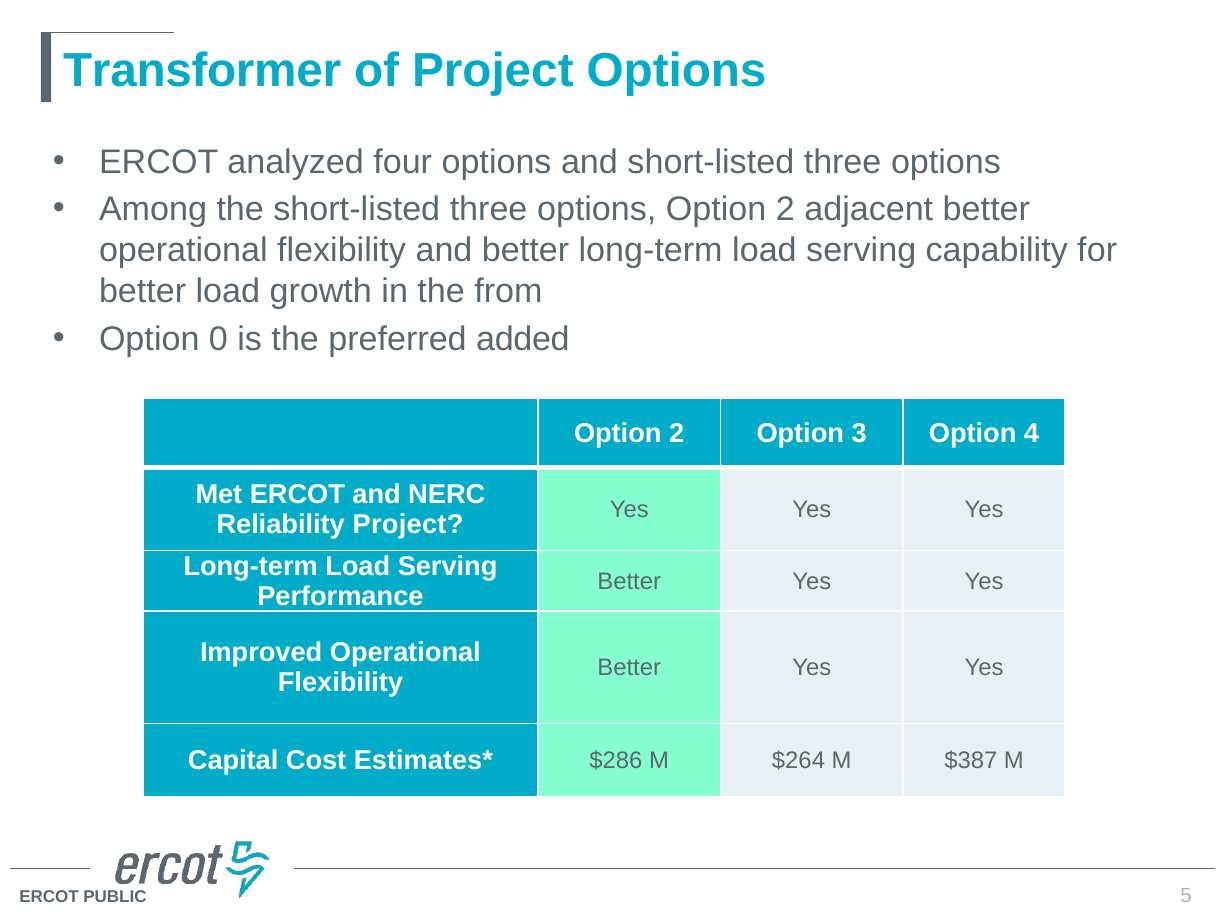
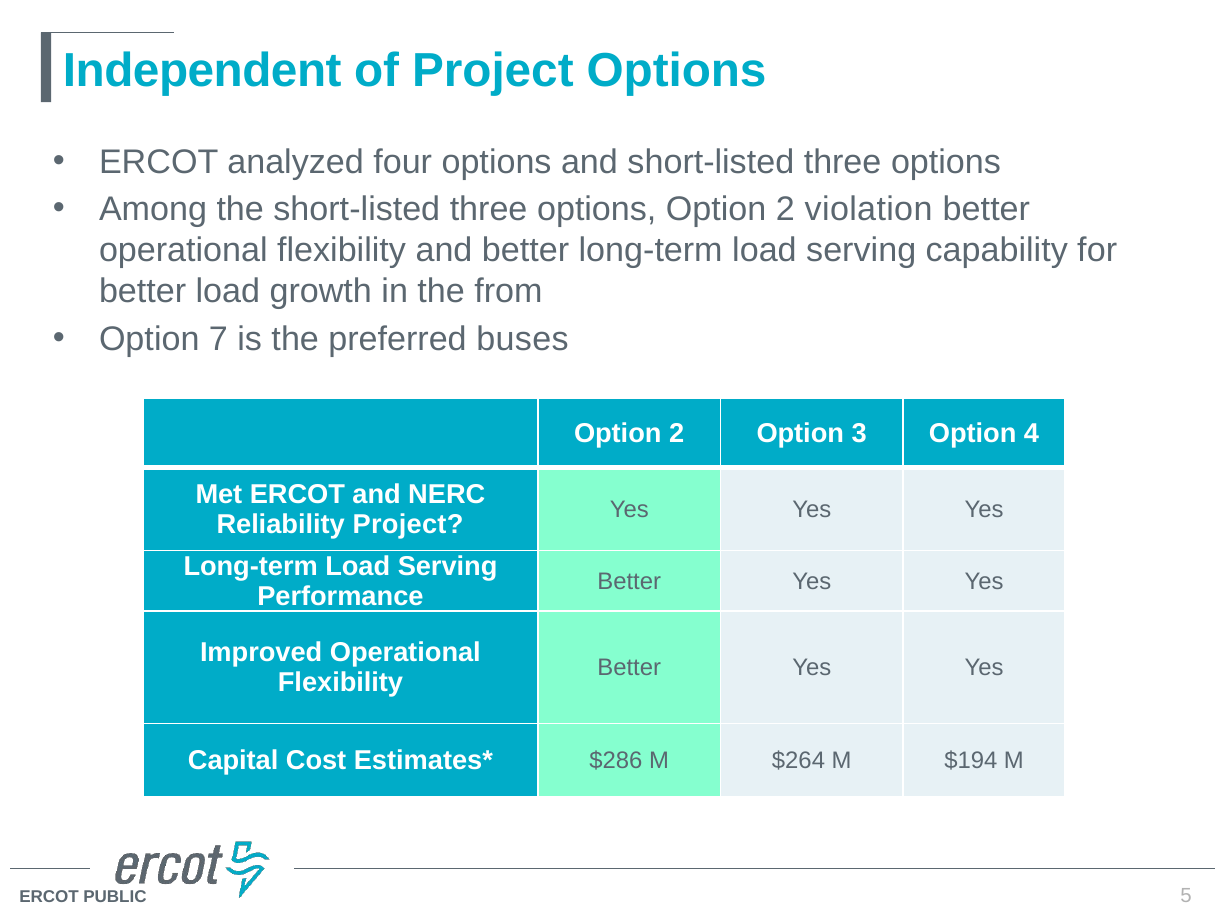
Transformer: Transformer -> Independent
adjacent: adjacent -> violation
0: 0 -> 7
added: added -> buses
$387: $387 -> $194
